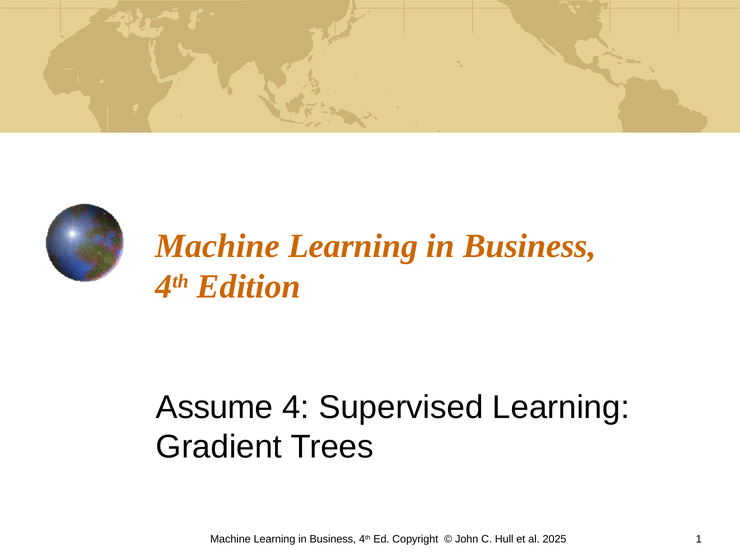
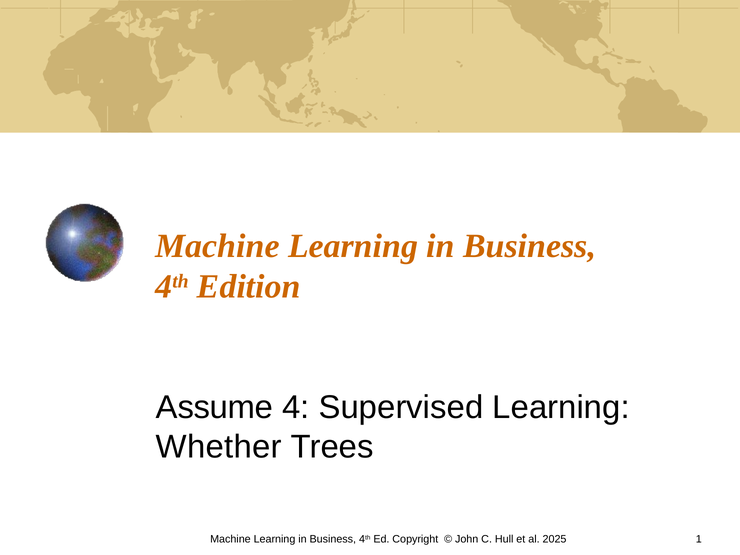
Gradient: Gradient -> Whether
